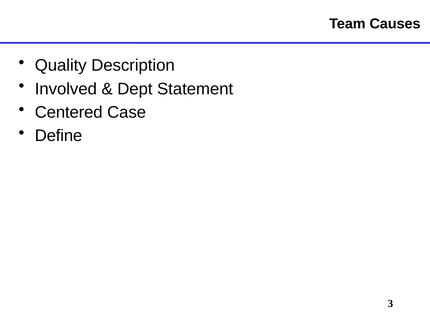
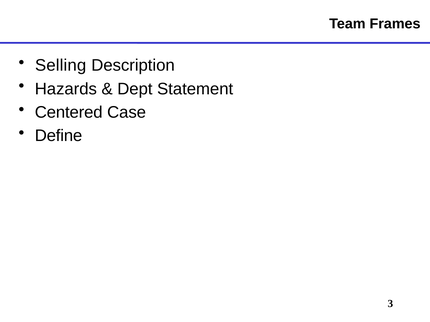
Causes: Causes -> Frames
Quality: Quality -> Selling
Involved: Involved -> Hazards
